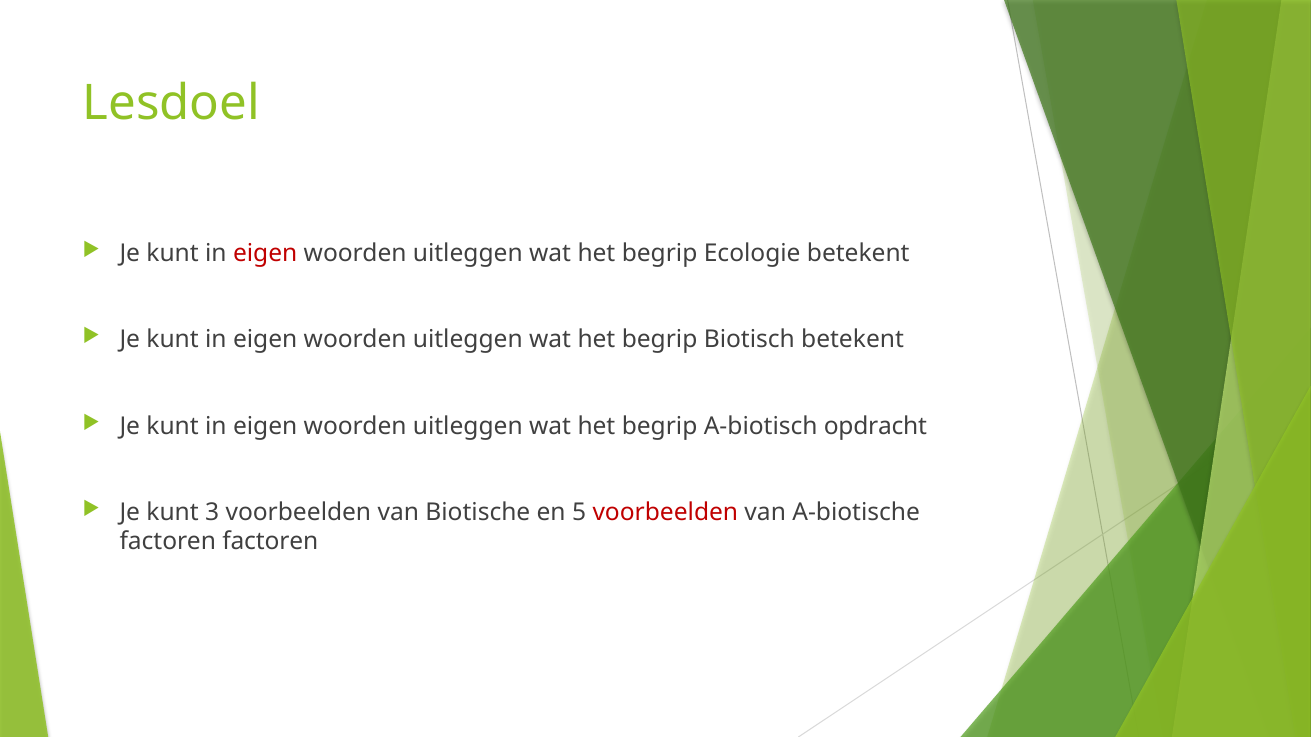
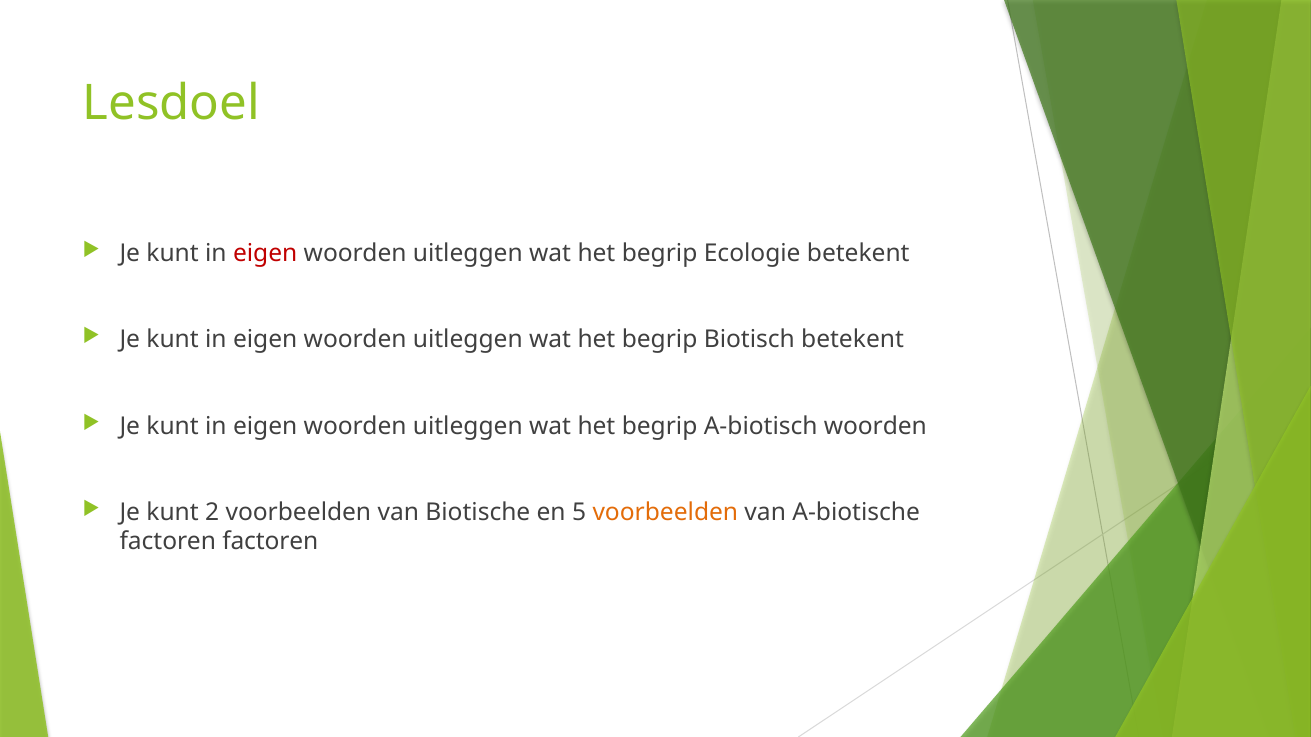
A-biotisch opdracht: opdracht -> woorden
3: 3 -> 2
voorbeelden at (665, 513) colour: red -> orange
